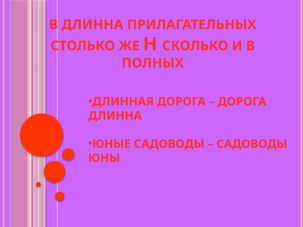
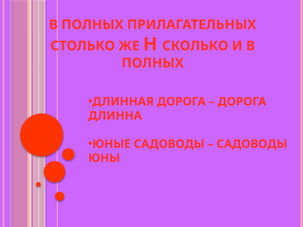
ДЛИННА at (92, 25): ДЛИННА -> ПОЛНЫХ
